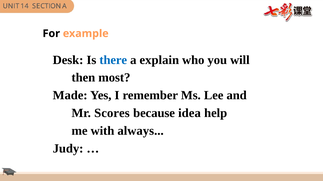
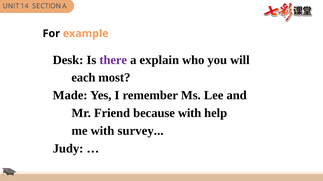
there colour: blue -> purple
then: then -> each
Scores: Scores -> Friend
because idea: idea -> with
always: always -> survey
